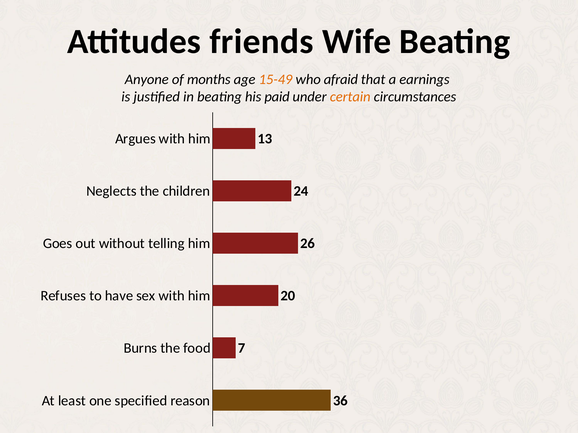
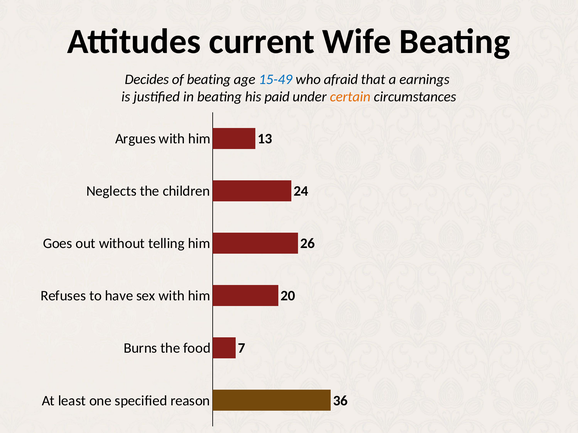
friends: friends -> current
Anyone: Anyone -> Decides
of months: months -> beating
15-49 colour: orange -> blue
